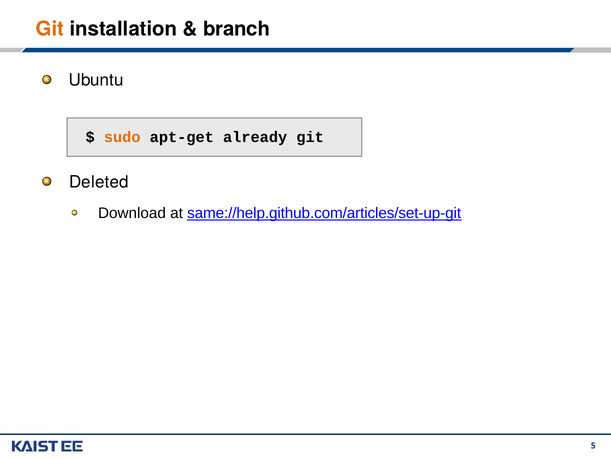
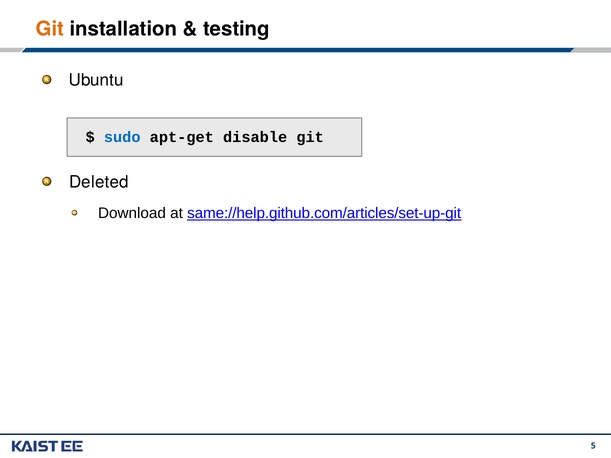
branch: branch -> testing
sudo colour: orange -> blue
already: already -> disable
